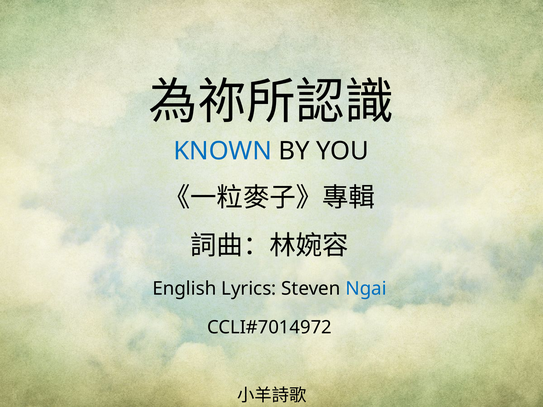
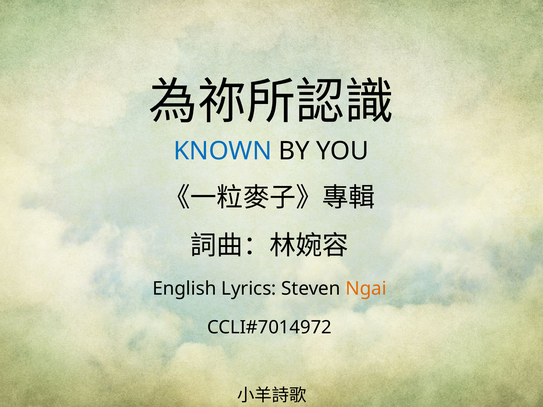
Ngai colour: blue -> orange
